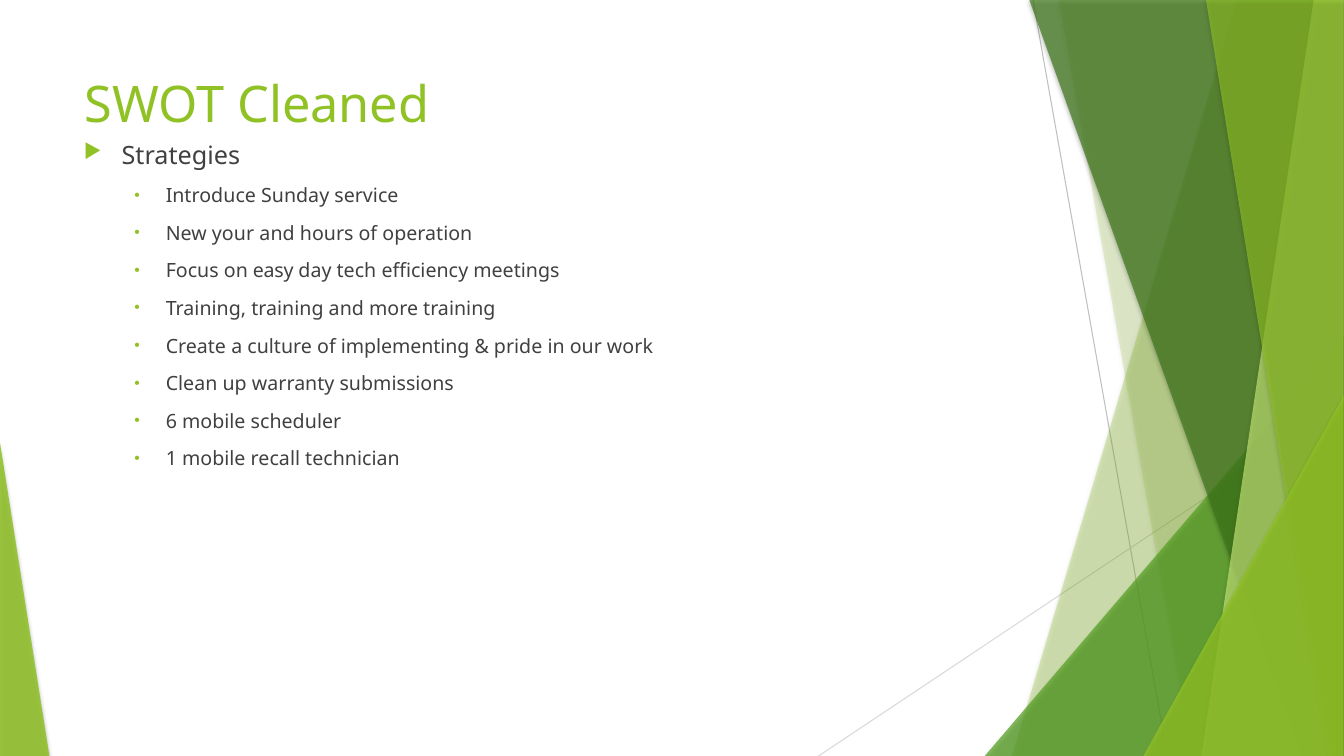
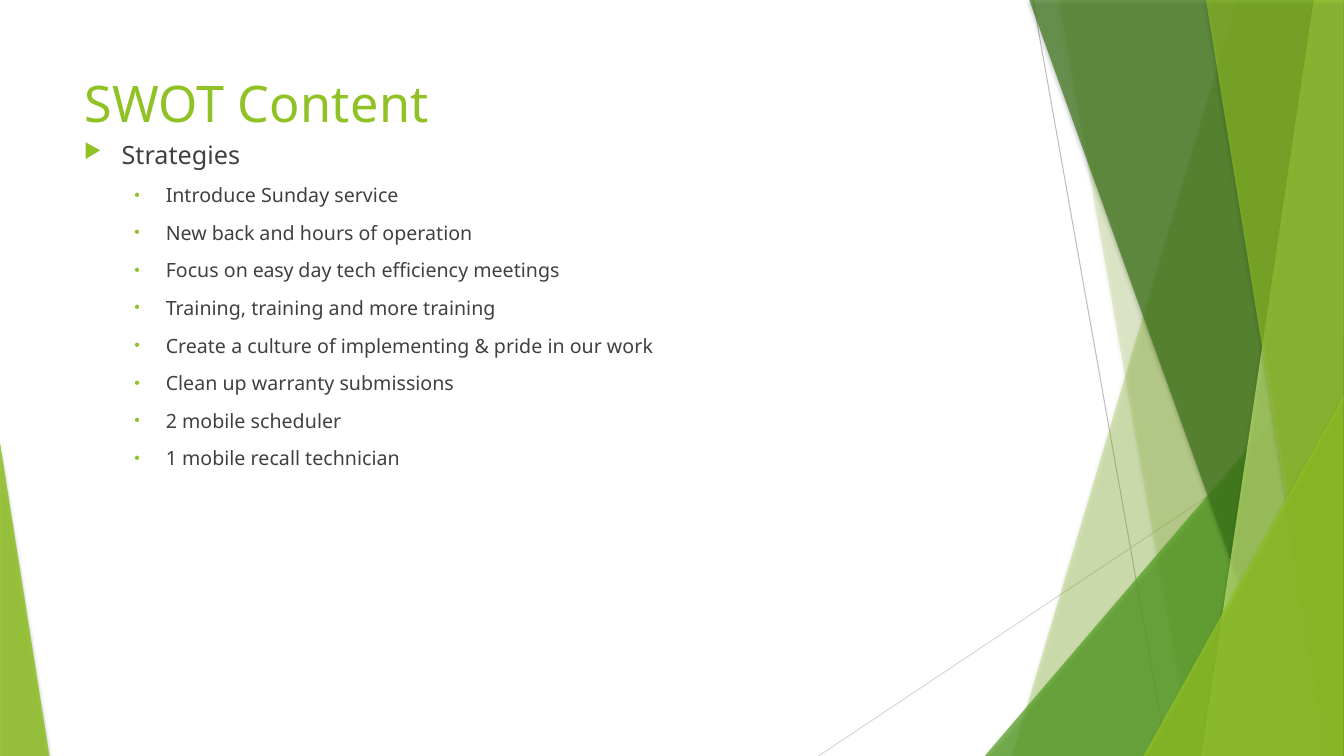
Cleaned: Cleaned -> Content
your: your -> back
6: 6 -> 2
